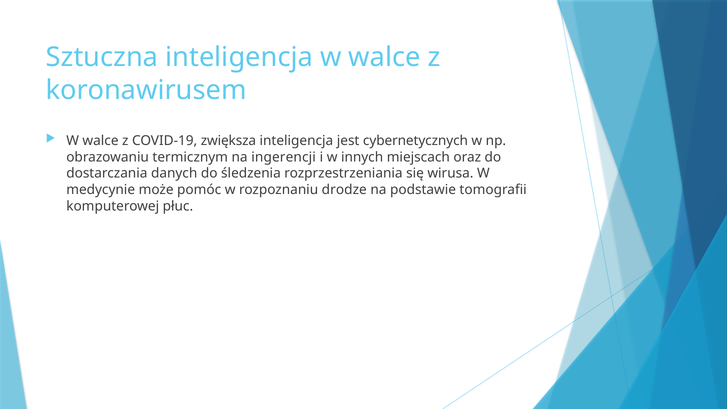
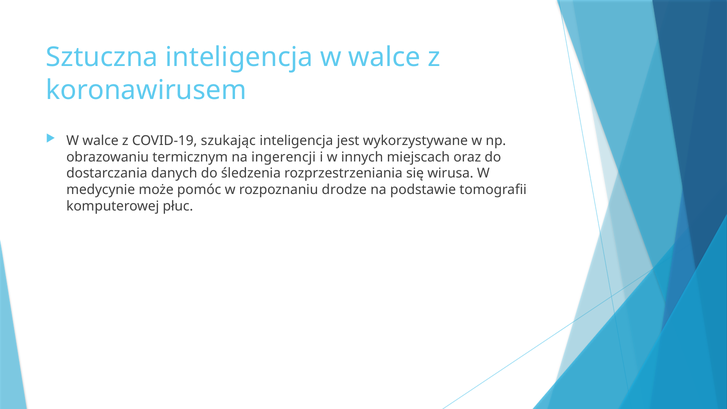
zwiększa: zwiększa -> szukając
cybernetycznych: cybernetycznych -> wykorzystywane
